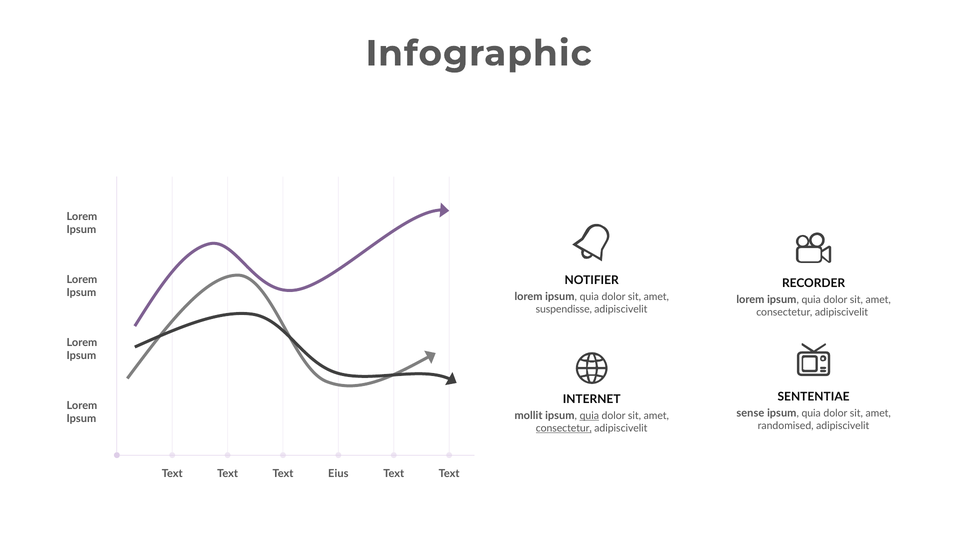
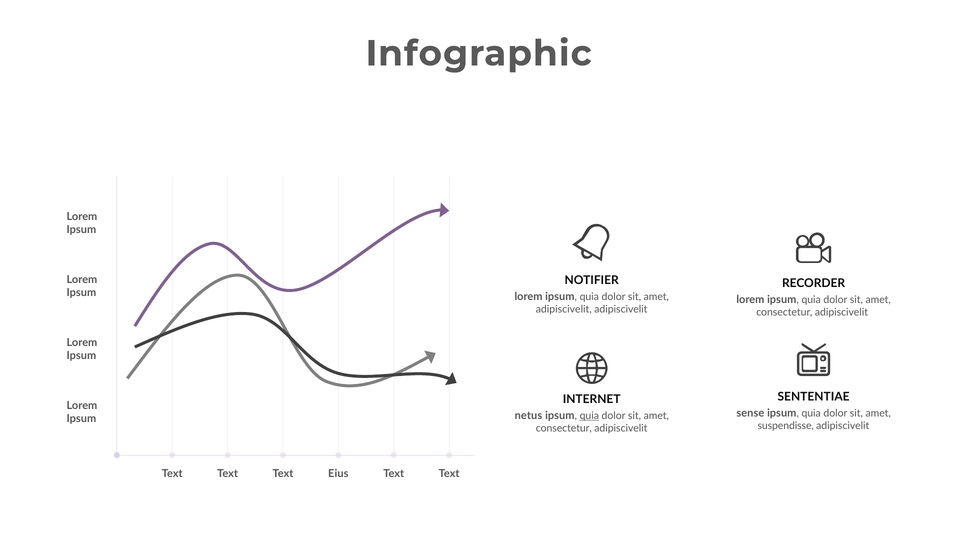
suspendisse at (564, 309): suspendisse -> adipiscivelit
mollit: mollit -> netus
randomised: randomised -> suspendisse
consectetur at (564, 428) underline: present -> none
